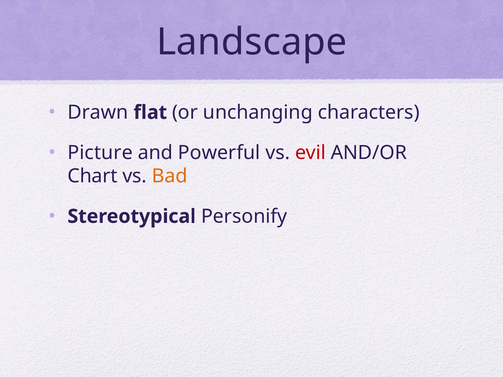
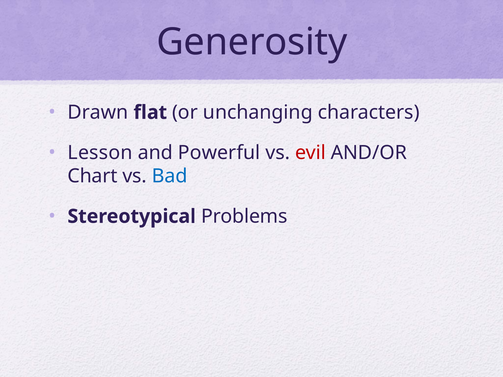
Landscape: Landscape -> Generosity
Picture: Picture -> Lesson
Bad colour: orange -> blue
Personify: Personify -> Problems
